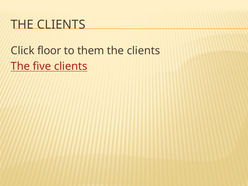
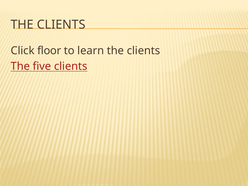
them: them -> learn
